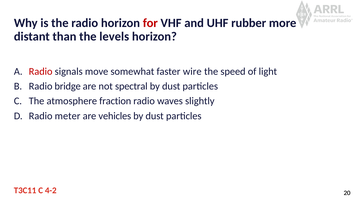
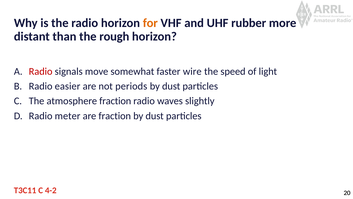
for colour: red -> orange
levels: levels -> rough
bridge: bridge -> easier
spectral: spectral -> periods
are vehicles: vehicles -> fraction
